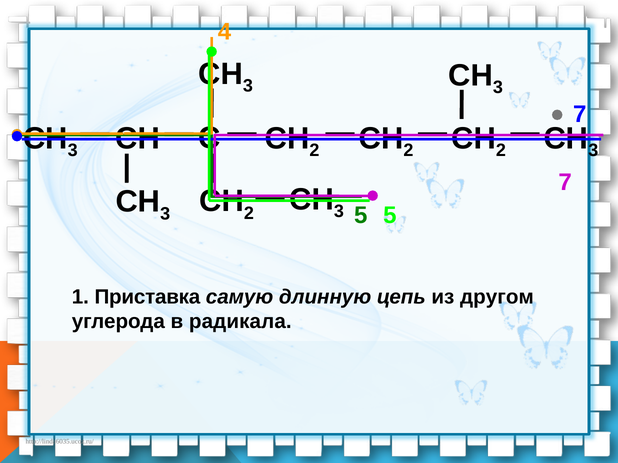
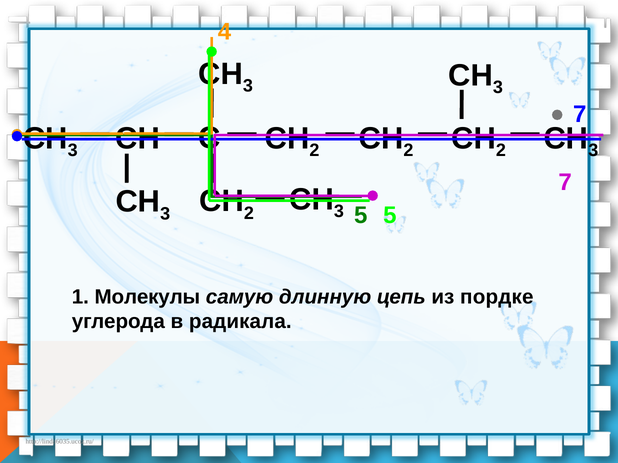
Приставка: Приставка -> Молекулы
другом: другом -> пордке
